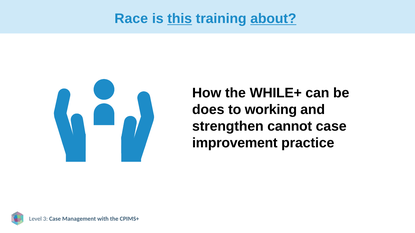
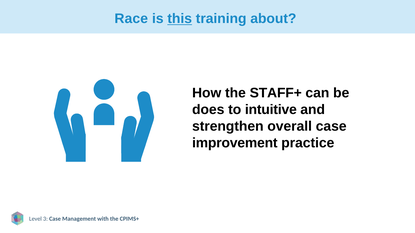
about underline: present -> none
WHILE+: WHILE+ -> STAFF+
working: working -> intuitive
cannot: cannot -> overall
